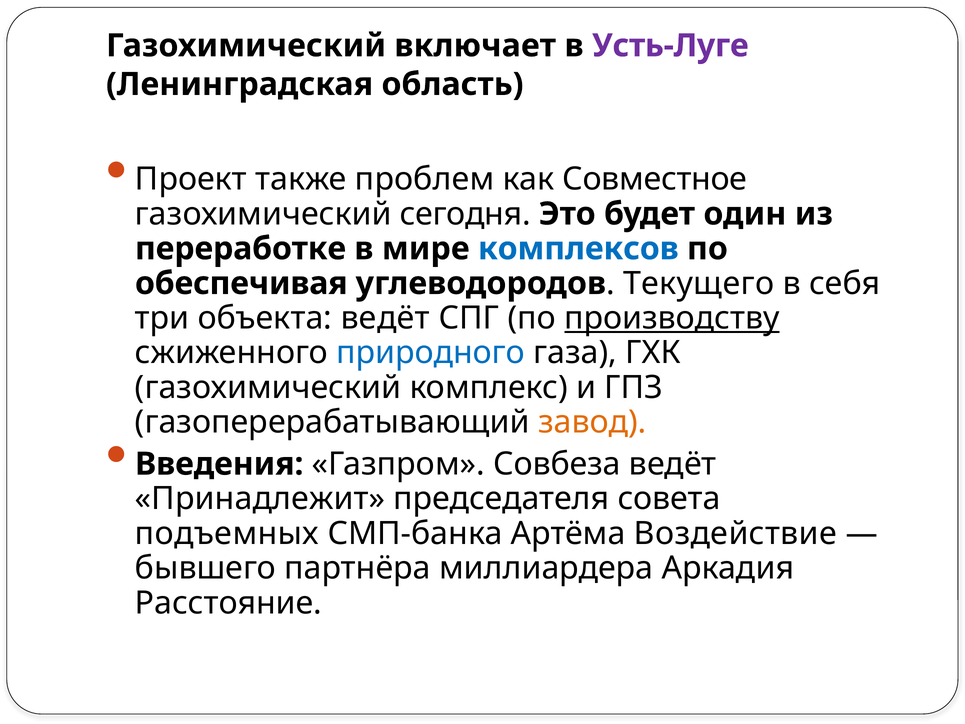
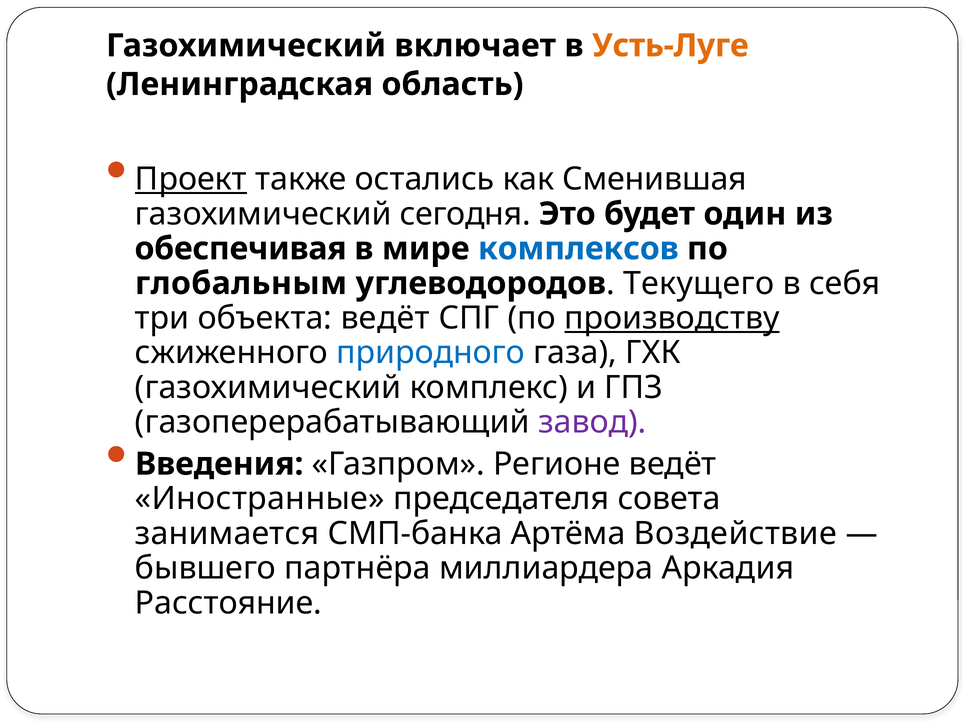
Усть-Луге colour: purple -> orange
Проект underline: none -> present
проблем: проблем -> остались
Совместное: Совместное -> Сменившая
переработке: переработке -> обеспечивая
обеспечивая: обеспечивая -> глобальным
завод colour: orange -> purple
Совбеза: Совбеза -> Регионе
Принадлежит: Принадлежит -> Иностранные
подъемных: подъемных -> занимается
